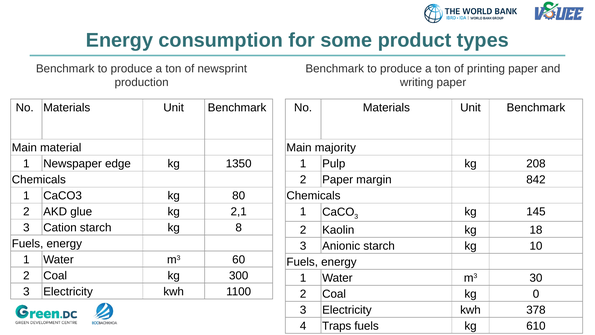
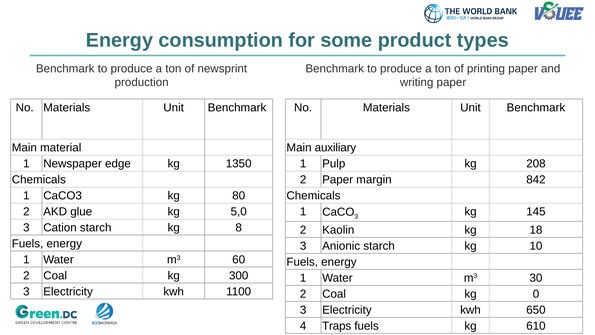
majority: majority -> auxiliary
2,1: 2,1 -> 5,0
378: 378 -> 650
